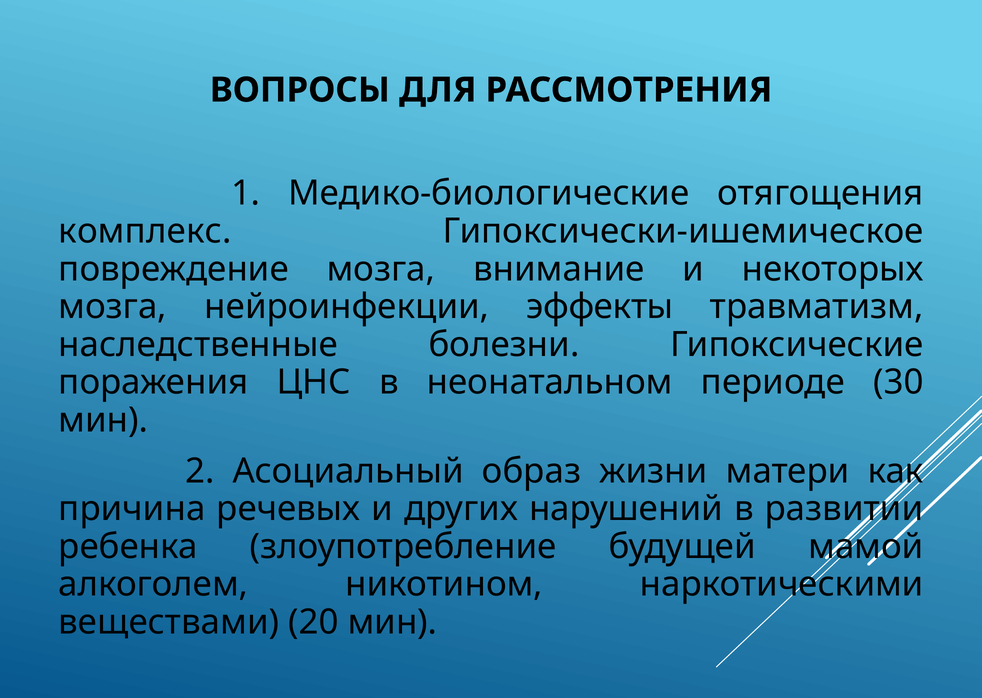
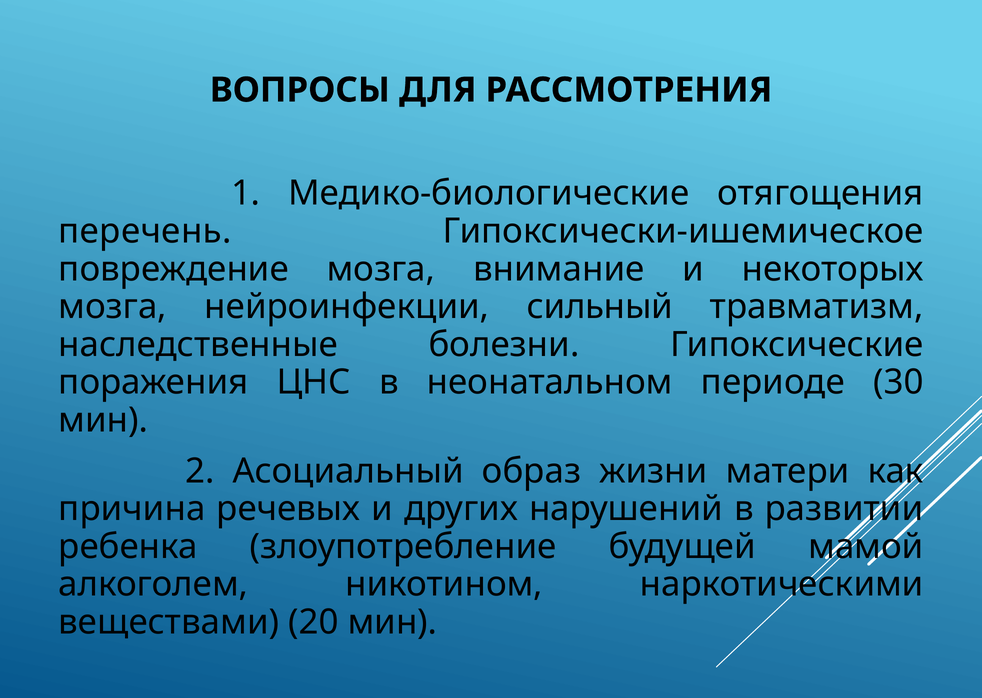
комплекс: комплекс -> перечень
эффекты: эффекты -> сильный
